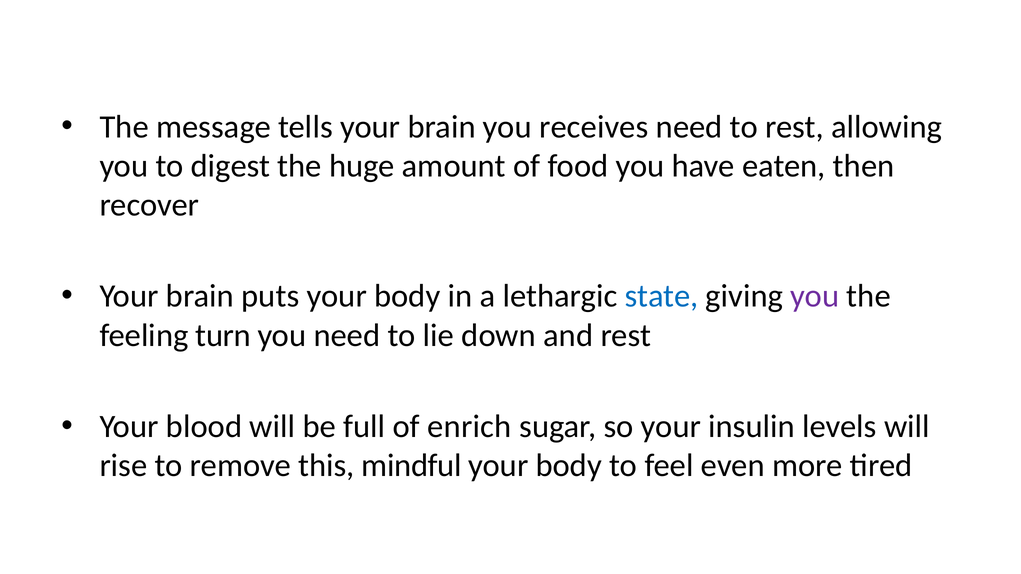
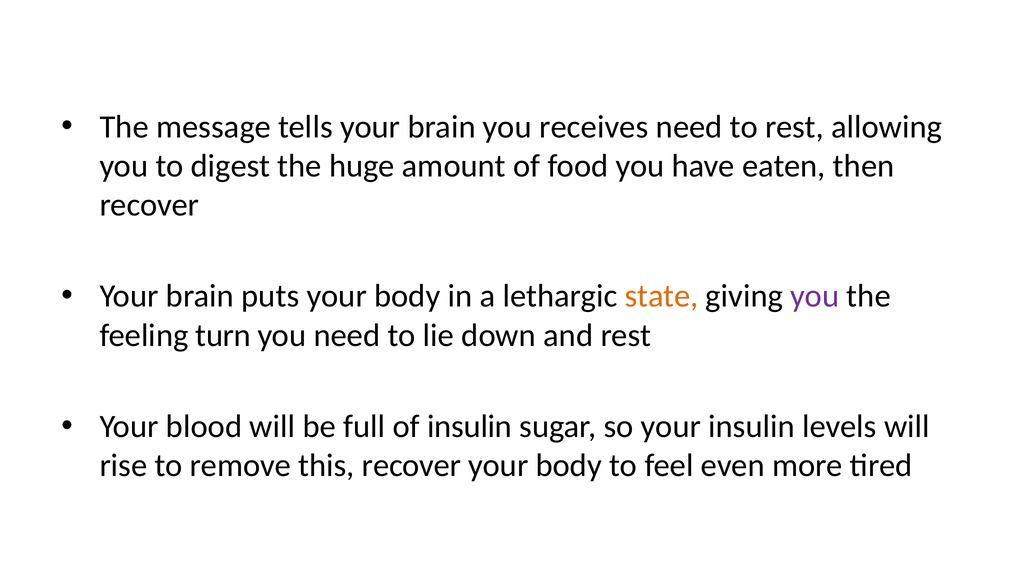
state colour: blue -> orange
of enrich: enrich -> insulin
this mindful: mindful -> recover
